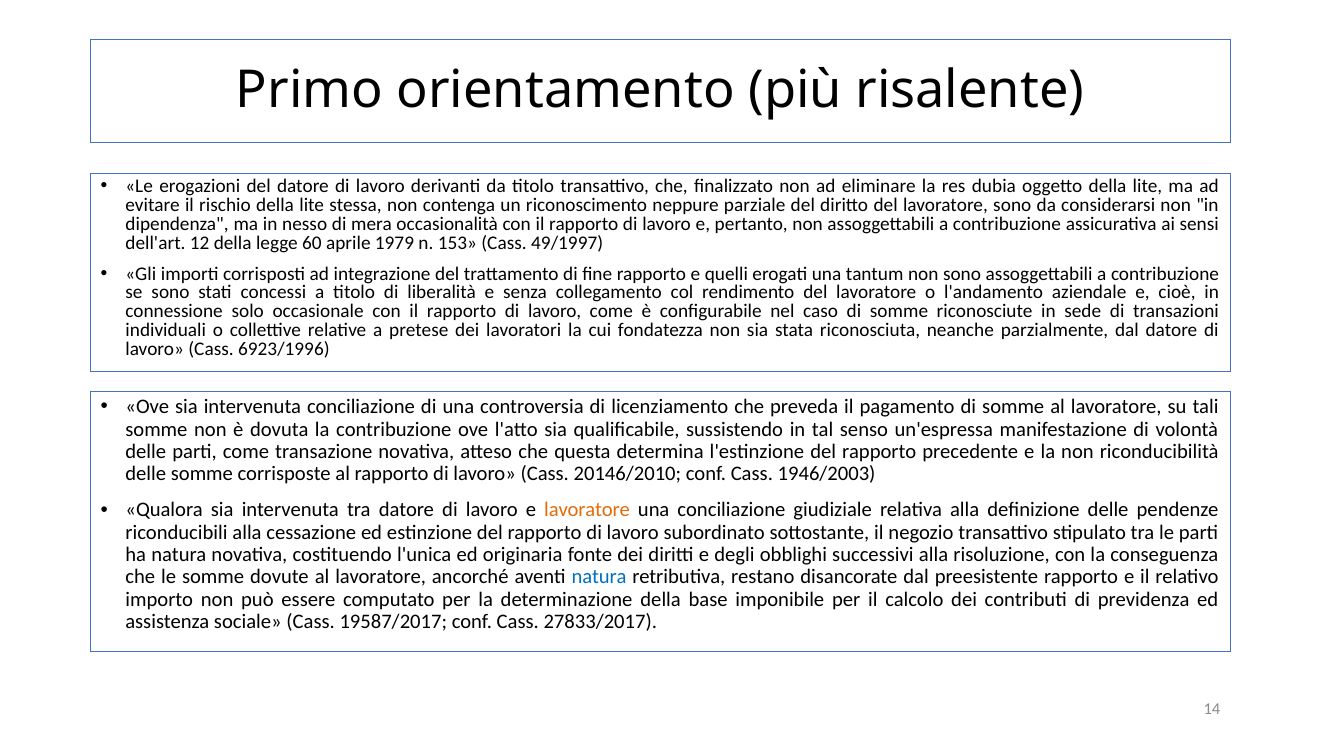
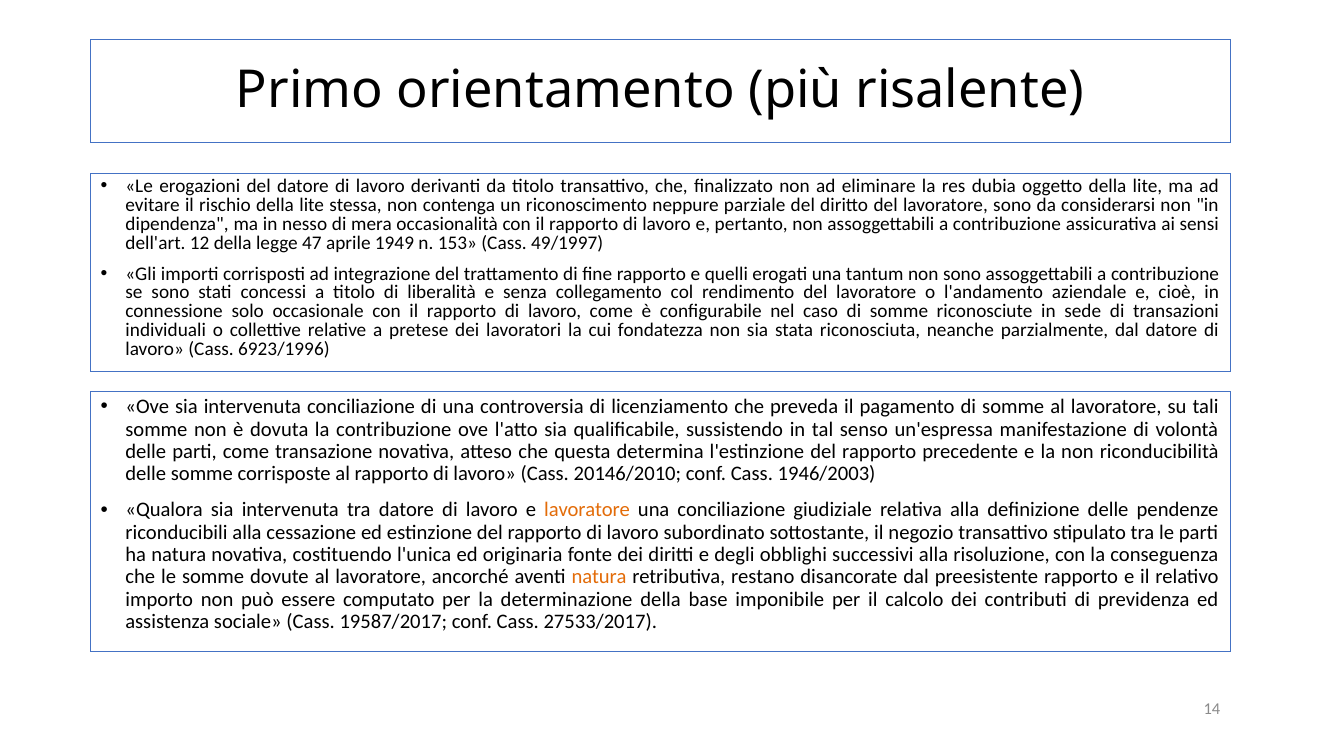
60: 60 -> 47
1979: 1979 -> 1949
natura at (599, 577) colour: blue -> orange
27833/2017: 27833/2017 -> 27533/2017
